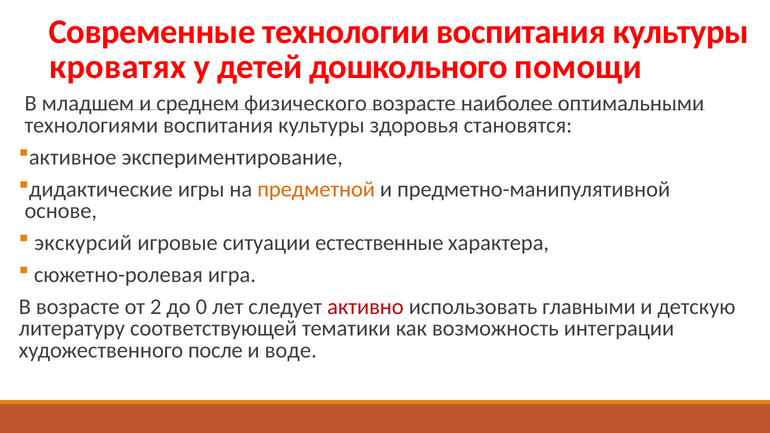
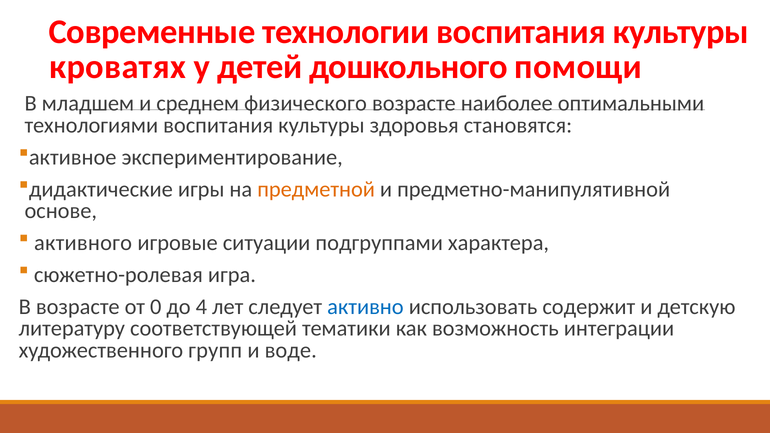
экскурсий: экскурсий -> активного
естественные: естественные -> подгруппами
2: 2 -> 0
0: 0 -> 4
активно colour: red -> blue
главными: главными -> содержит
после: после -> групп
